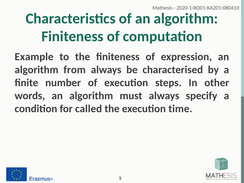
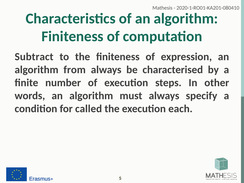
Example: Example -> Subtract
time: time -> each
